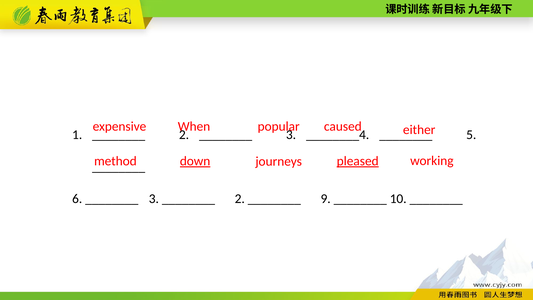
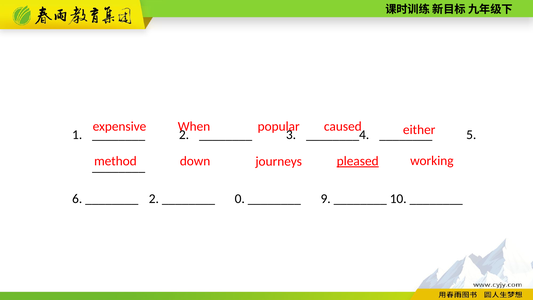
down underline: present -> none
3 at (154, 199): 3 -> 2
2 at (240, 199): 2 -> 0
